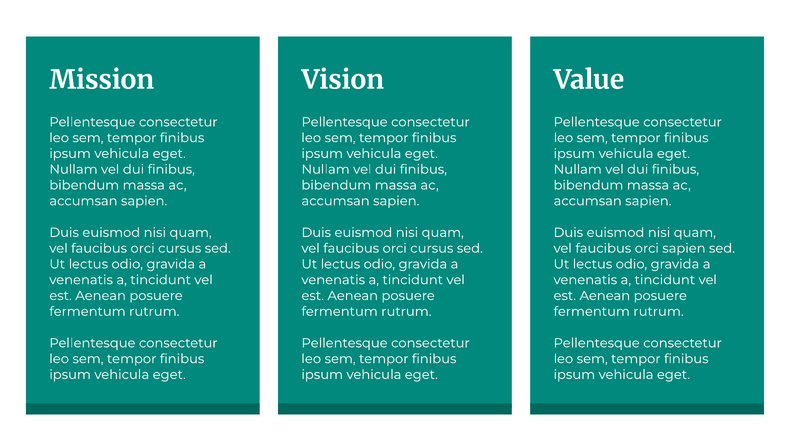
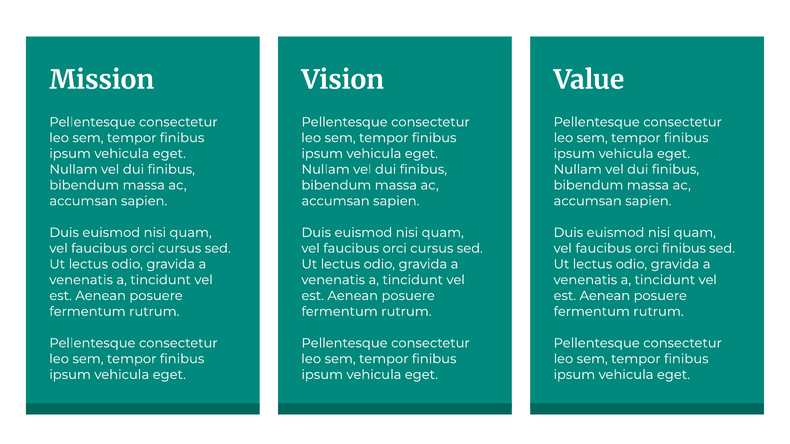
orci sapien: sapien -> finibus
